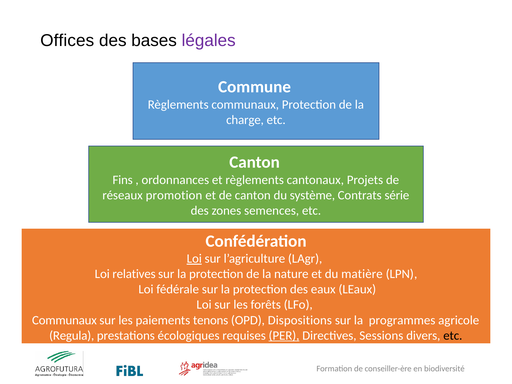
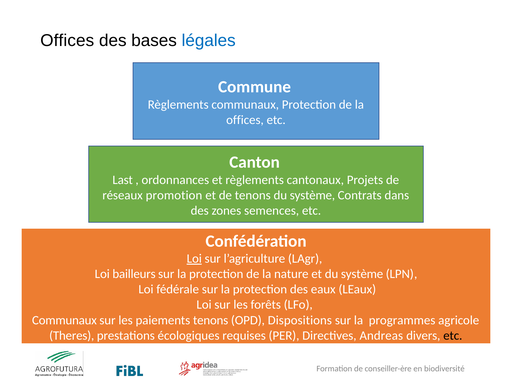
légales colour: purple -> blue
charge at (245, 120): charge -> offices
Fins: Fins -> Last
de canton: canton -> tenons
série: série -> dans
relatives: relatives -> bailleurs
et du matière: matière -> système
Regula: Regula -> Theres
PER underline: present -> none
Sessions: Sessions -> Andreas
